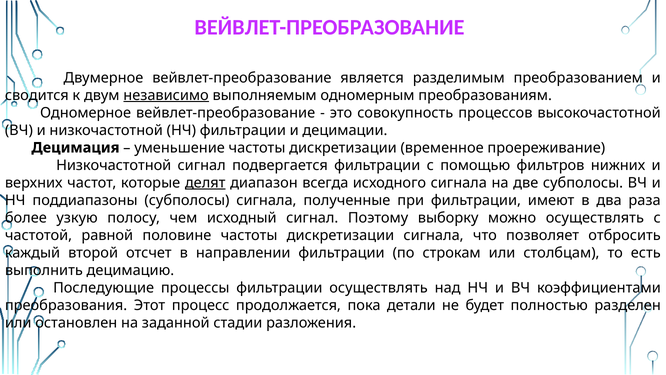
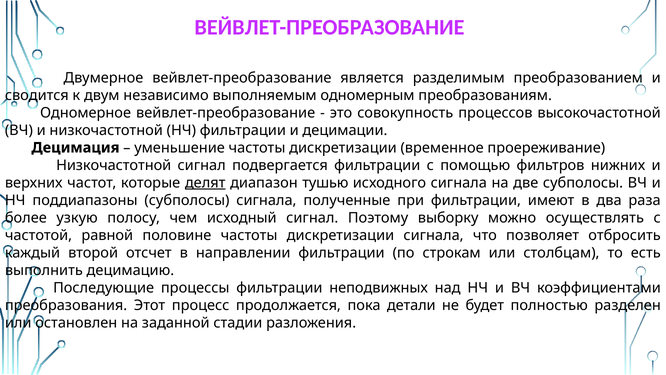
независимо underline: present -> none
всегда: всегда -> тушью
фильтрации осуществлять: осуществлять -> неподвижных
